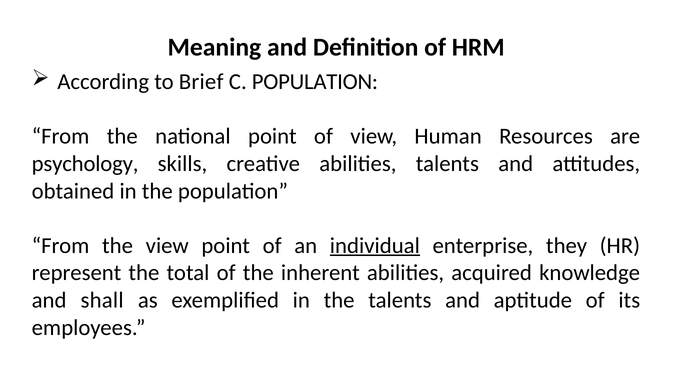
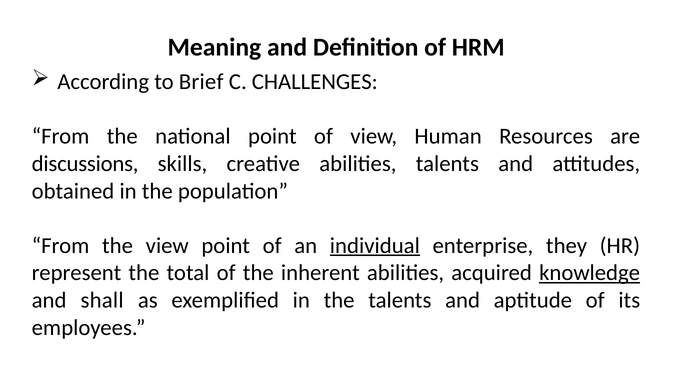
C POPULATION: POPULATION -> CHALLENGES
psychology: psychology -> discussions
knowledge underline: none -> present
